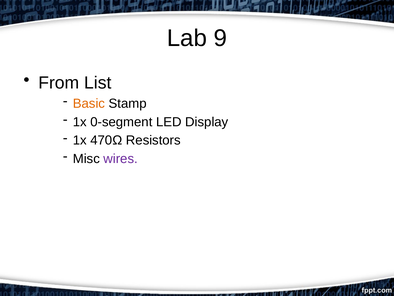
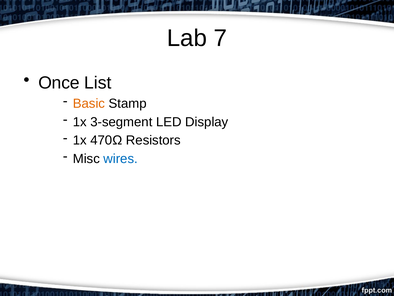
9: 9 -> 7
From: From -> Once
0-segment: 0-segment -> 3-segment
wires colour: purple -> blue
